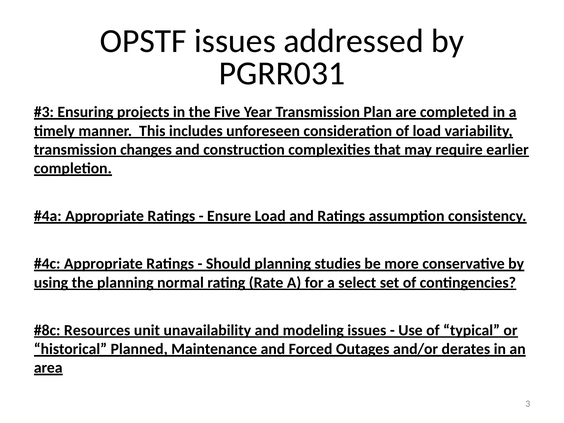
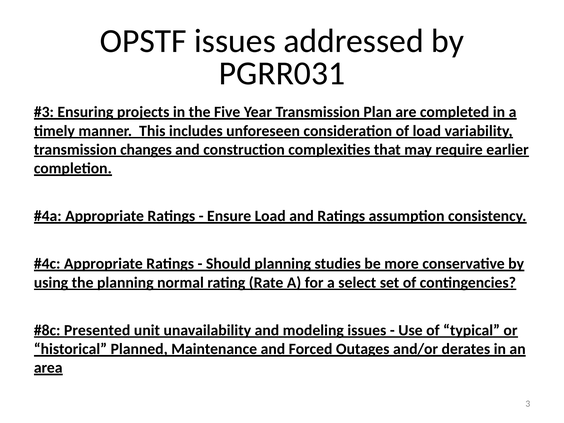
Resources: Resources -> Presented
